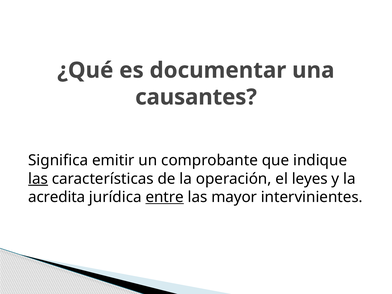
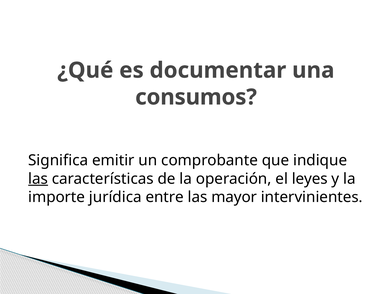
causantes: causantes -> consumos
acredita: acredita -> importe
entre underline: present -> none
